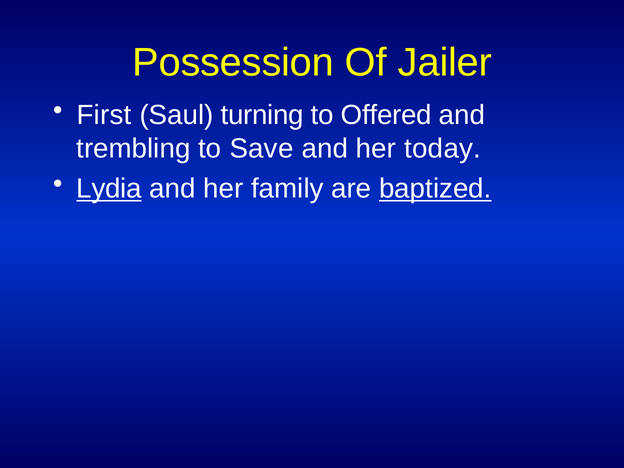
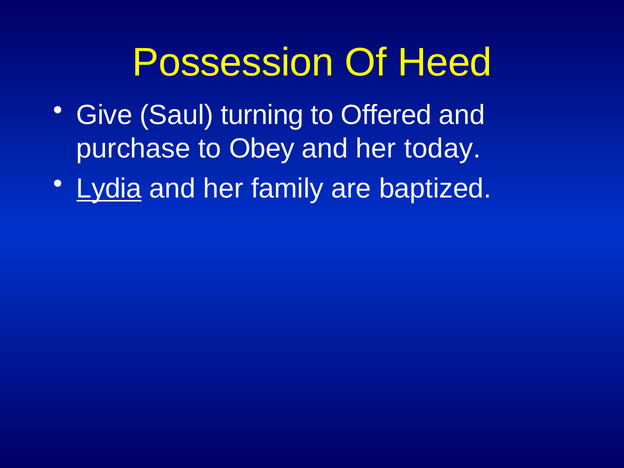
Jailer: Jailer -> Heed
First: First -> Give
trembling: trembling -> purchase
Save: Save -> Obey
baptized underline: present -> none
